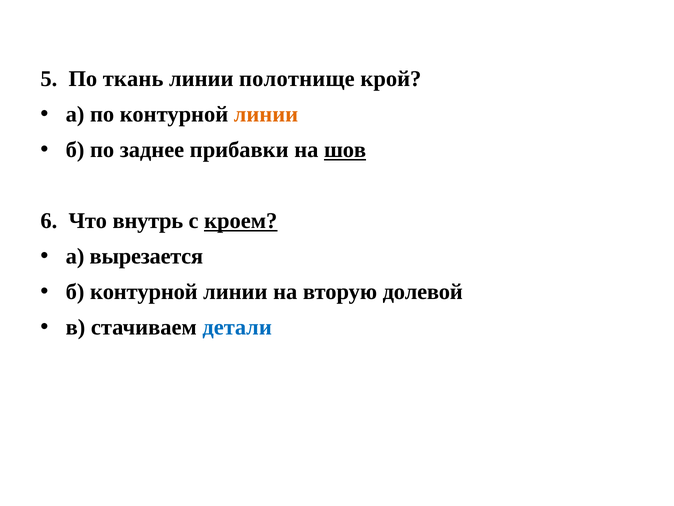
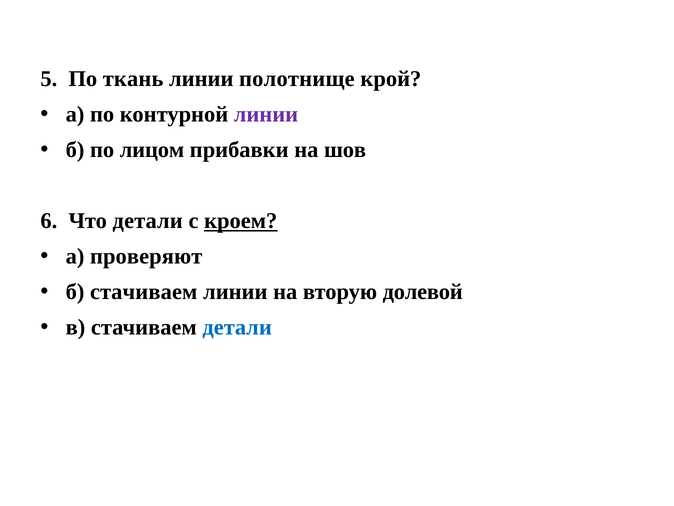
линии at (266, 114) colour: orange -> purple
заднее: заднее -> лицом
шов underline: present -> none
Что внутрь: внутрь -> детали
вырезается: вырезается -> проверяют
б контурной: контурной -> стачиваем
